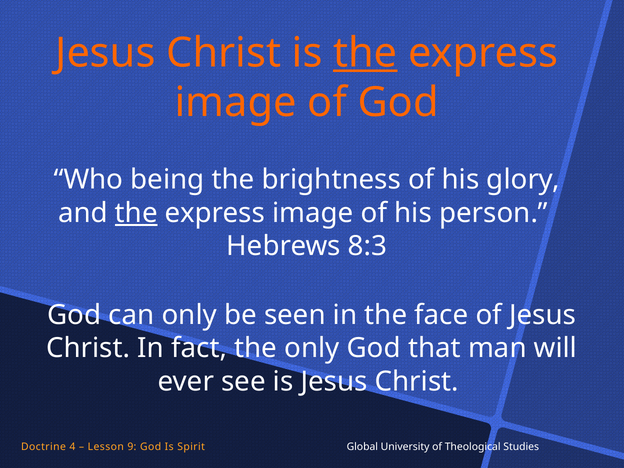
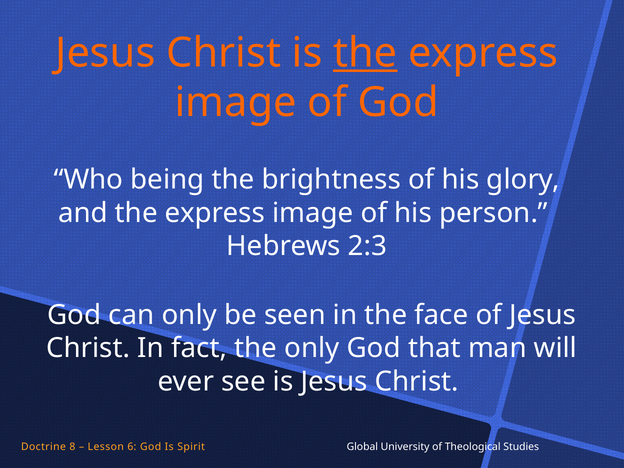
the at (136, 213) underline: present -> none
8:3: 8:3 -> 2:3
4: 4 -> 8
9: 9 -> 6
